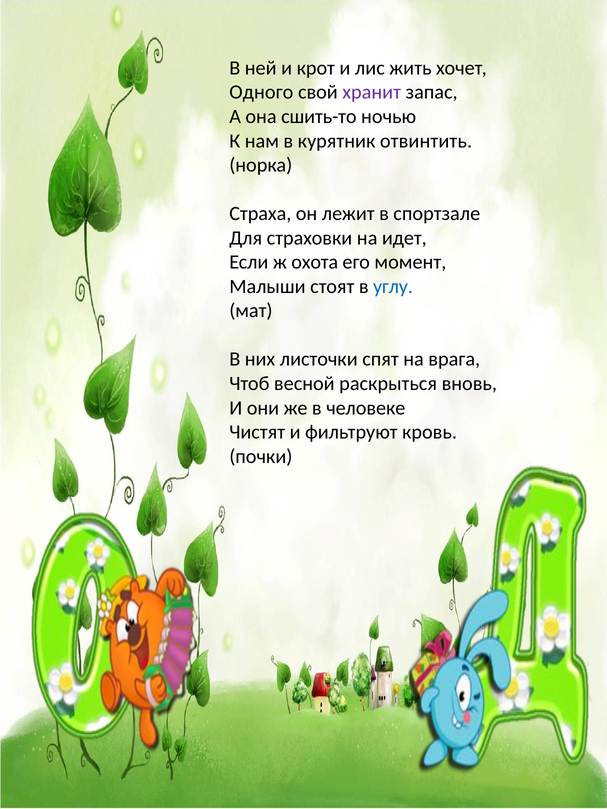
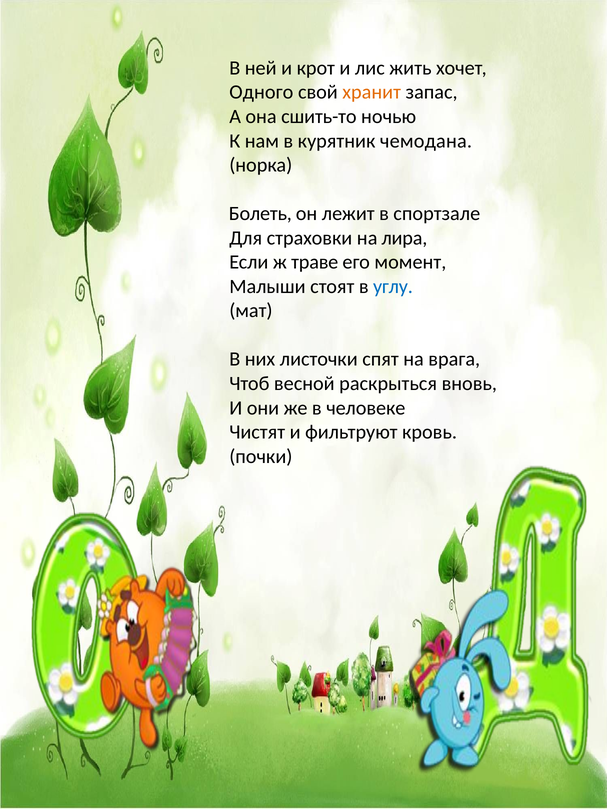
хранит colour: purple -> orange
отвинтить: отвинтить -> чемодана
Страха: Страха -> Болеть
идет: идет -> лира
охота: охота -> траве
